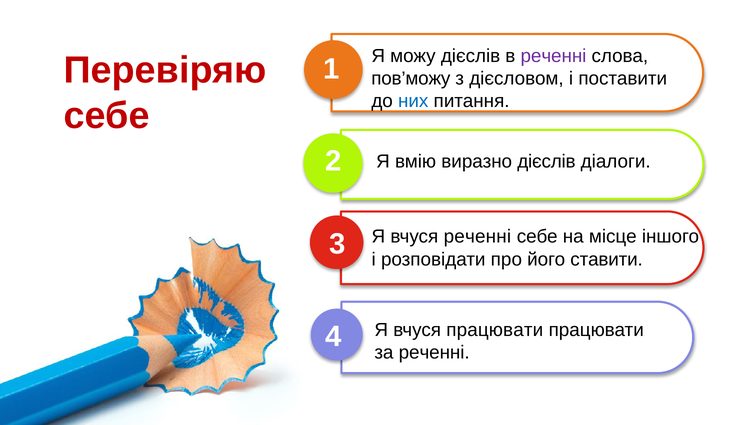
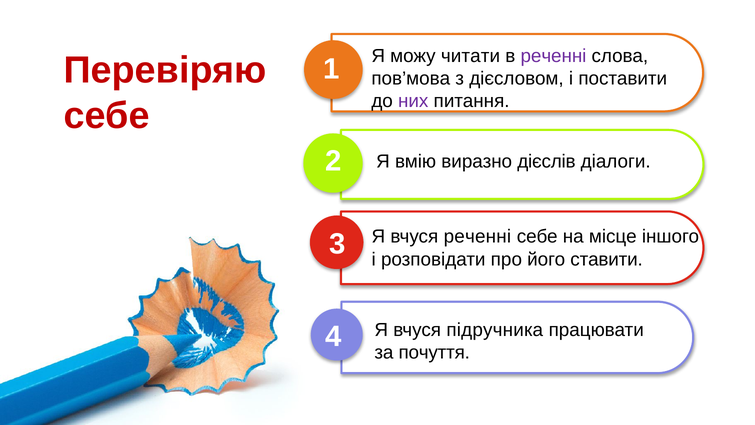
можу дієслів: дієслів -> читати
пов’можу: пов’можу -> пов’мова
них colour: blue -> purple
вчуся працювати: працювати -> підручника
за реченні: реченні -> почуття
